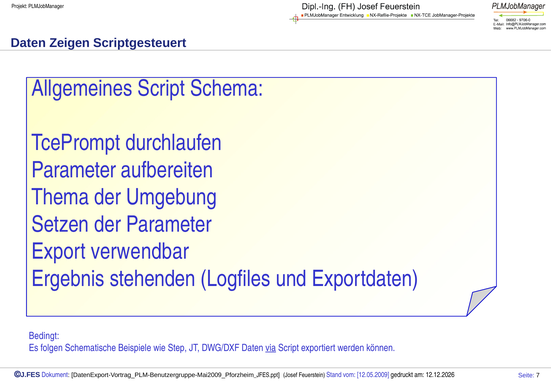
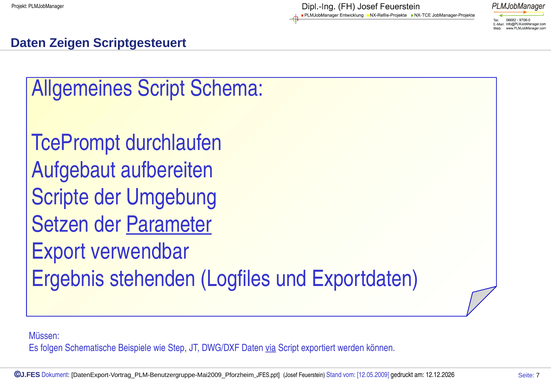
Parameter at (74, 170): Parameter -> Aufgebaut
Thema: Thema -> Scripte
Parameter at (169, 224) underline: none -> present
Bedingt: Bedingt -> Müssen
